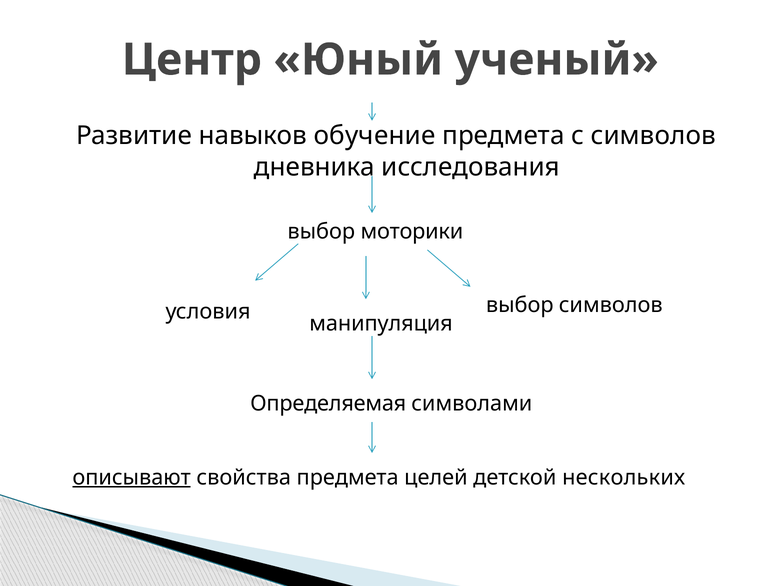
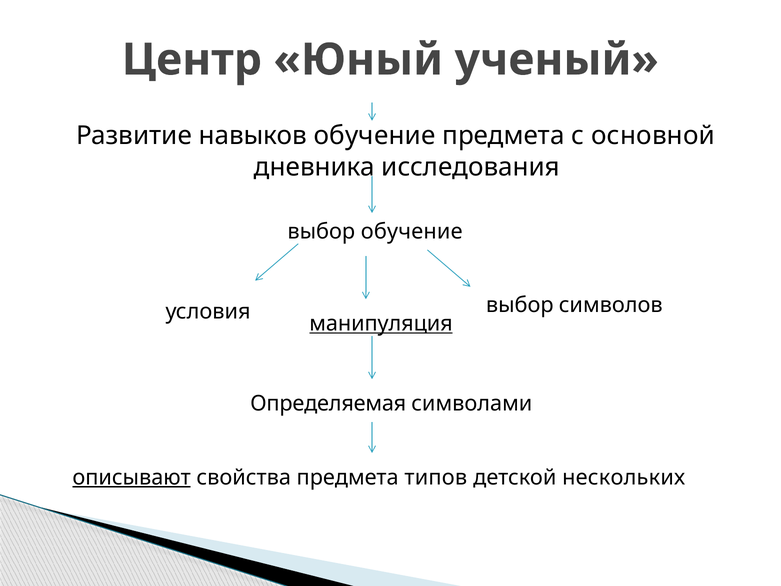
с символов: символов -> основной
выбор моторики: моторики -> обучение
манипуляция underline: none -> present
целей: целей -> типов
